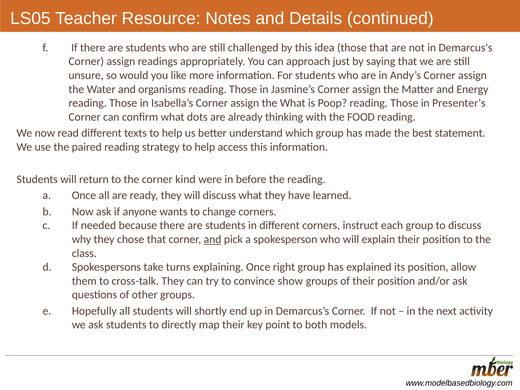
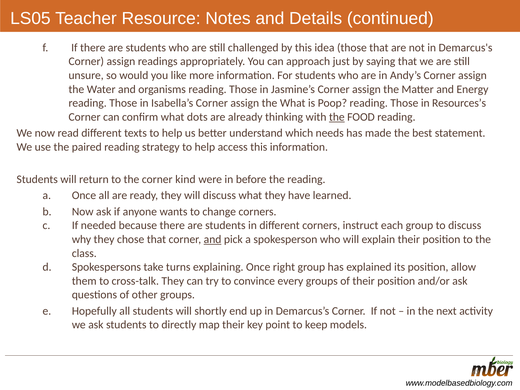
Presenter’s: Presenter’s -> Resources’s
the at (337, 117) underline: none -> present
which group: group -> needs
show: show -> every
both: both -> keep
